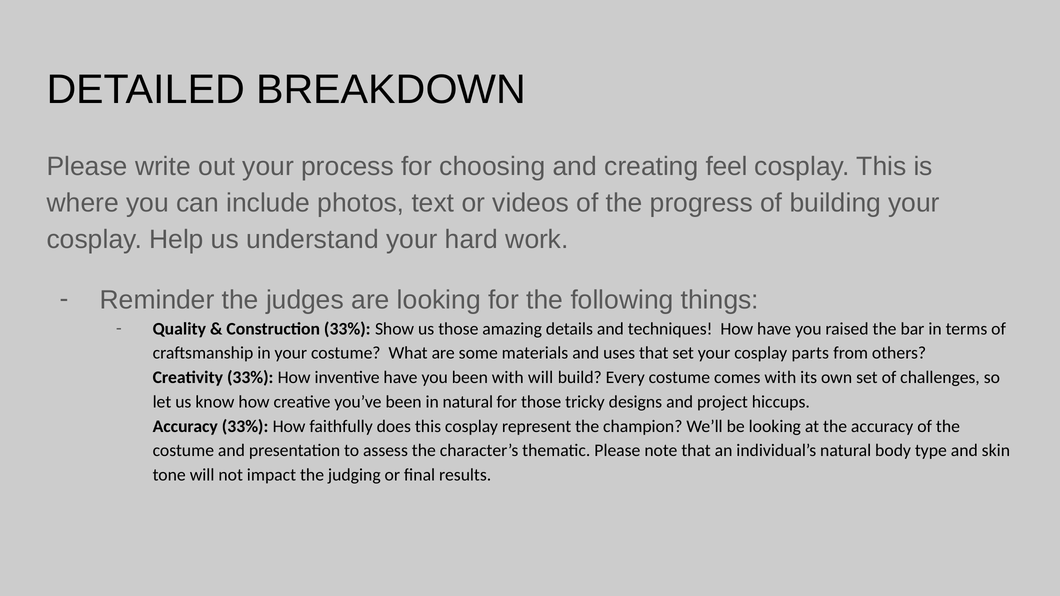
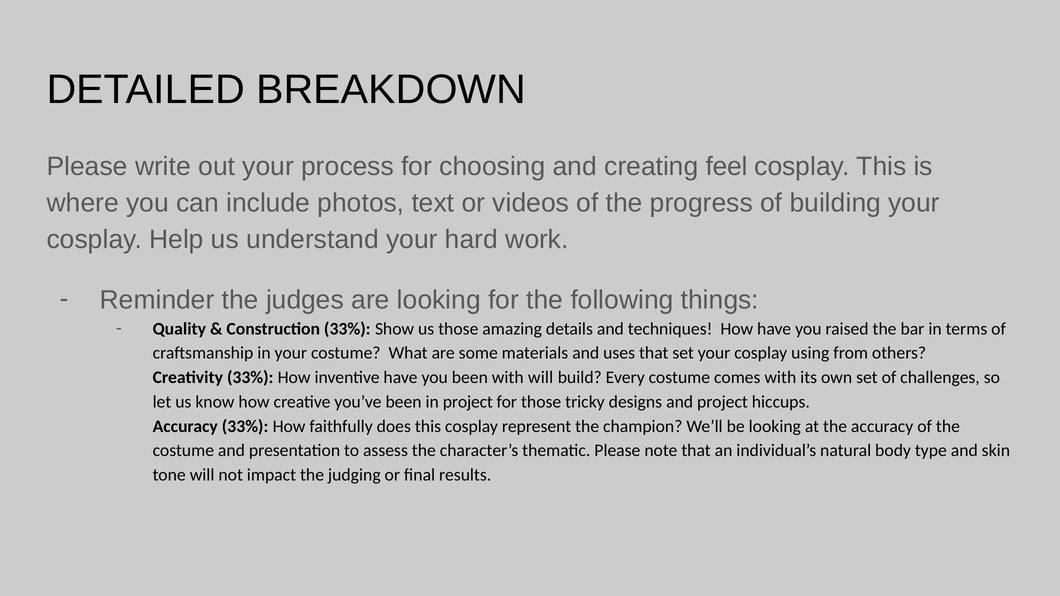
parts: parts -> using
in natural: natural -> project
